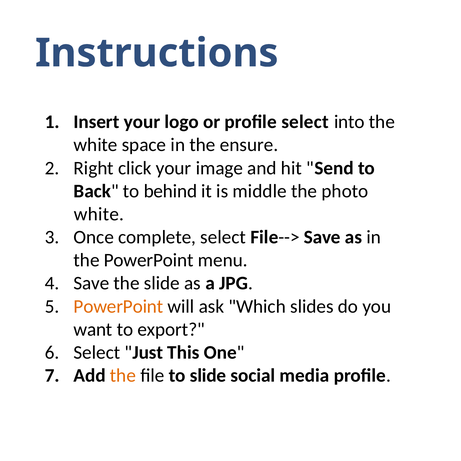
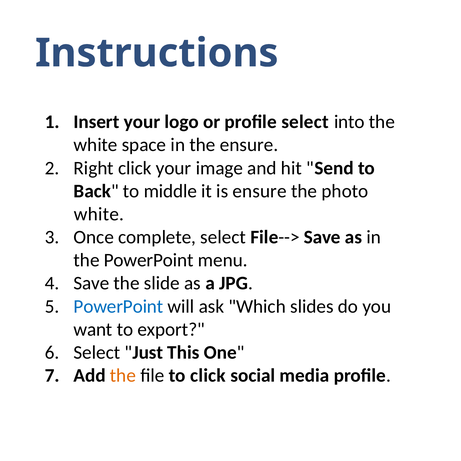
behind: behind -> middle
is middle: middle -> ensure
PowerPoint at (118, 306) colour: orange -> blue
to slide: slide -> click
